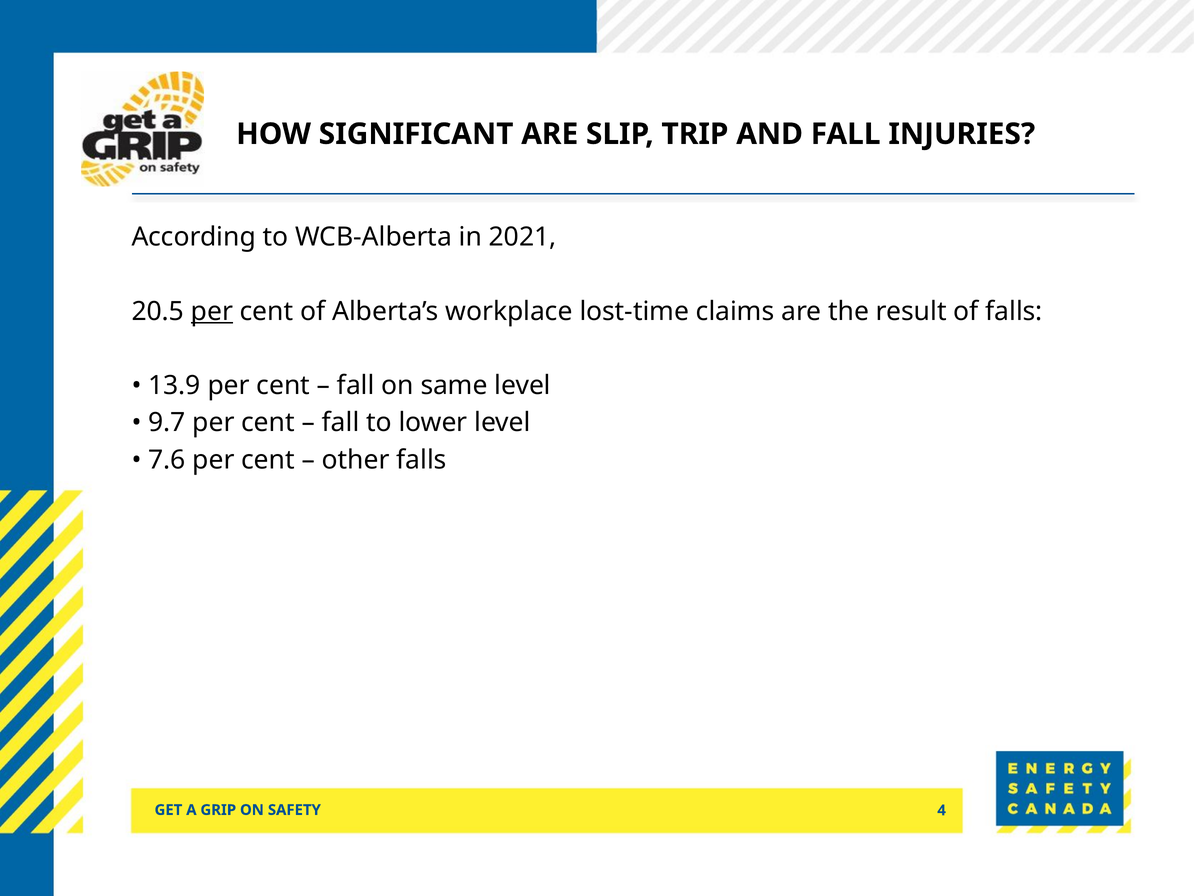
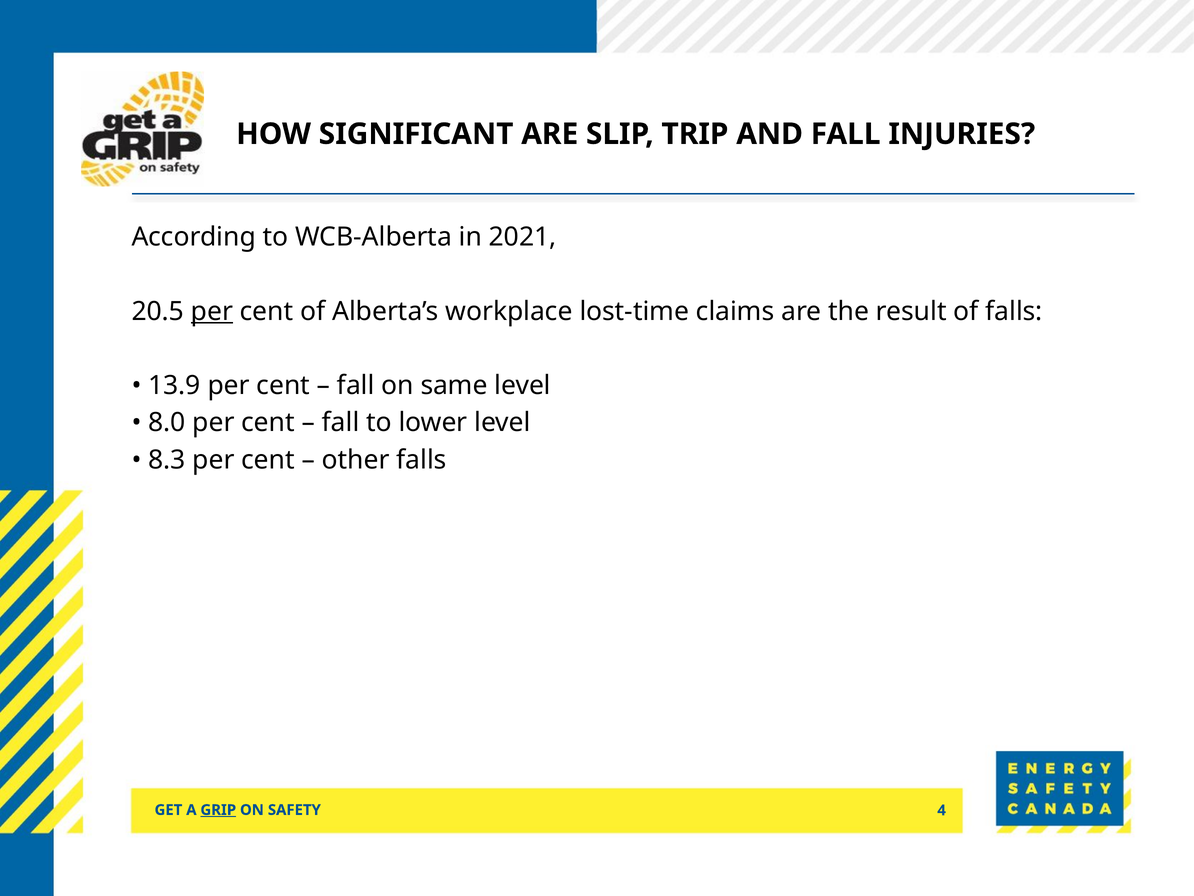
9.7: 9.7 -> 8.0
7.6: 7.6 -> 8.3
GRIP underline: none -> present
